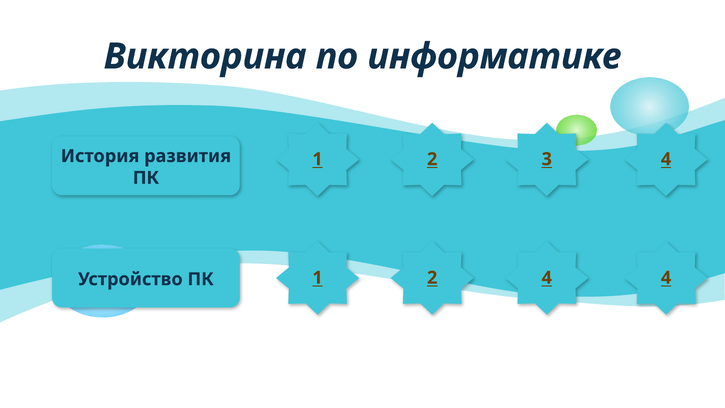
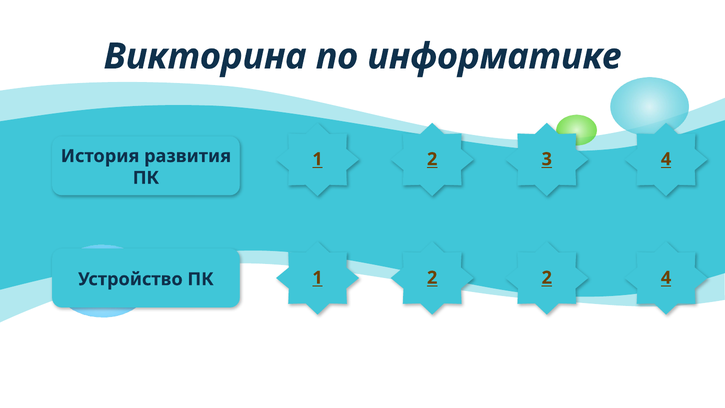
4 at (547, 278): 4 -> 2
